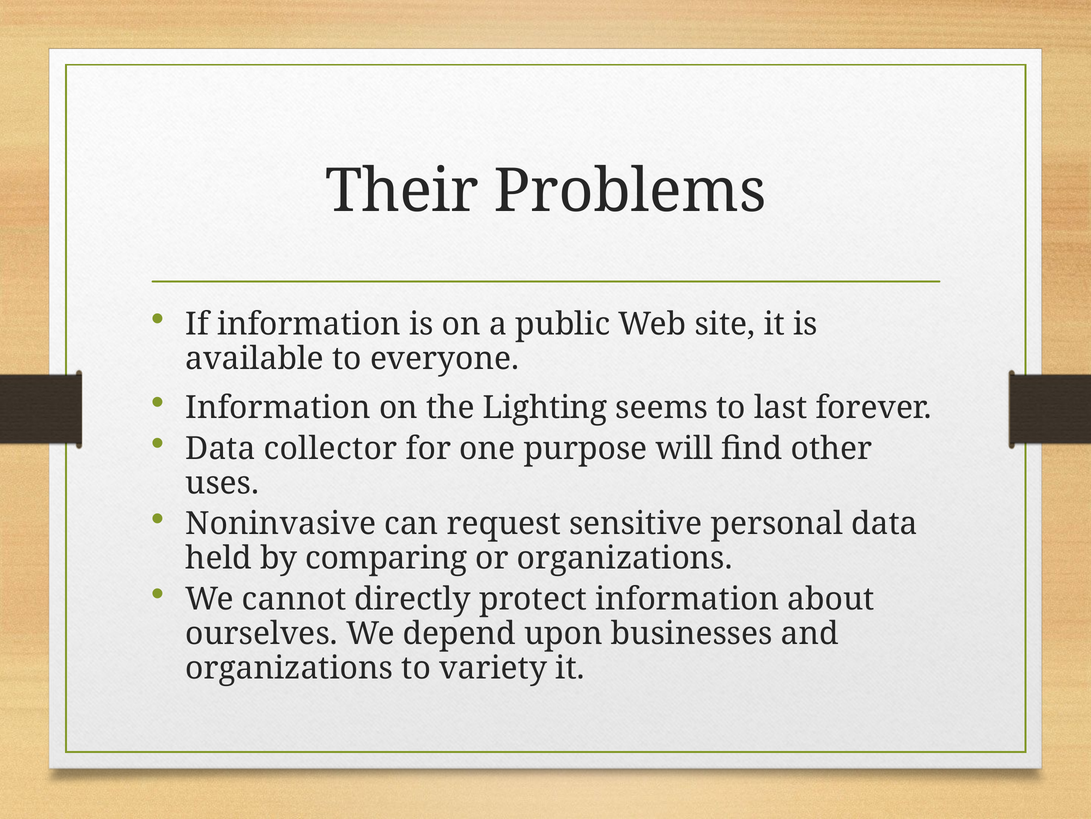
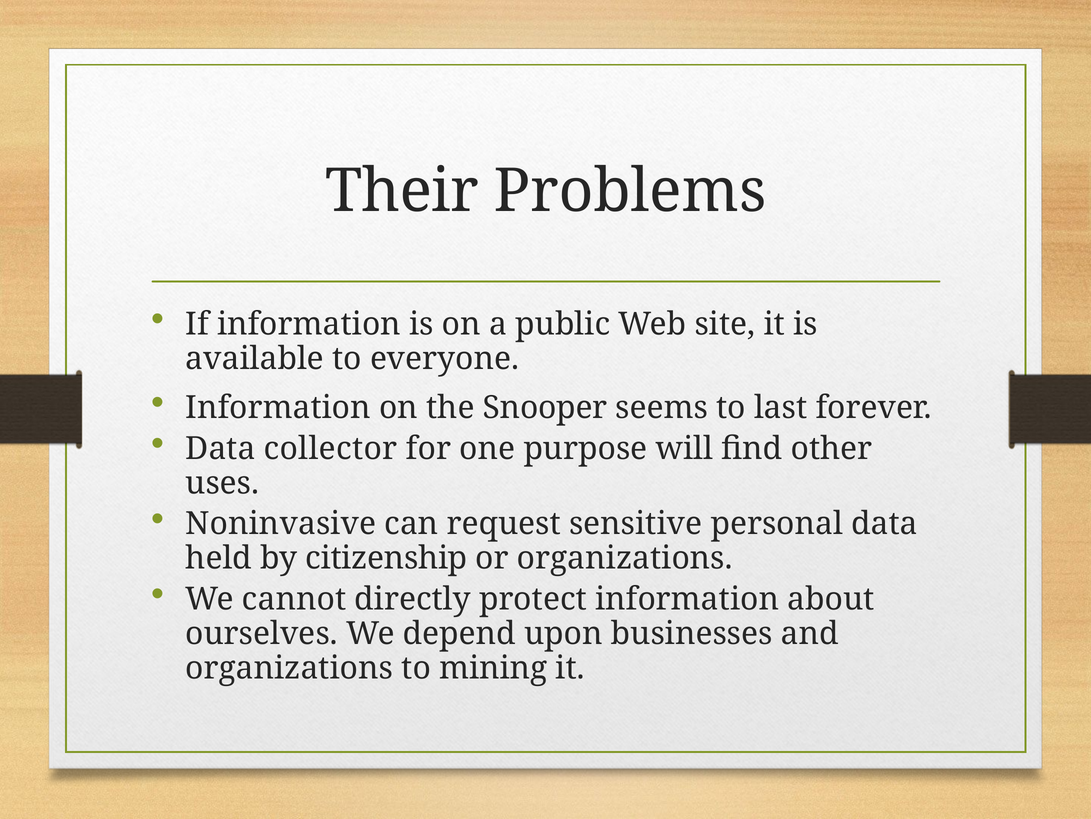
Lighting: Lighting -> Snooper
comparing: comparing -> citizenship
variety: variety -> mining
